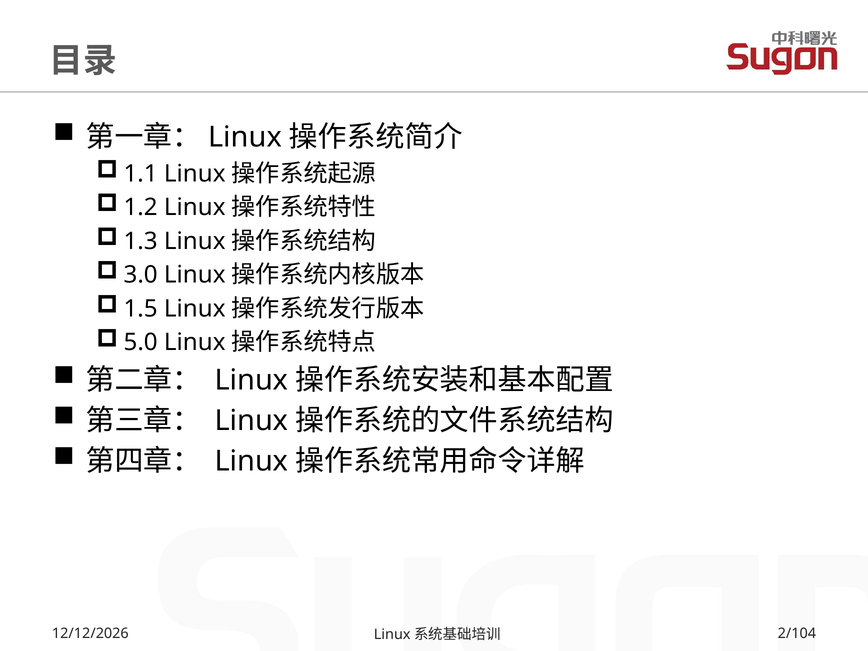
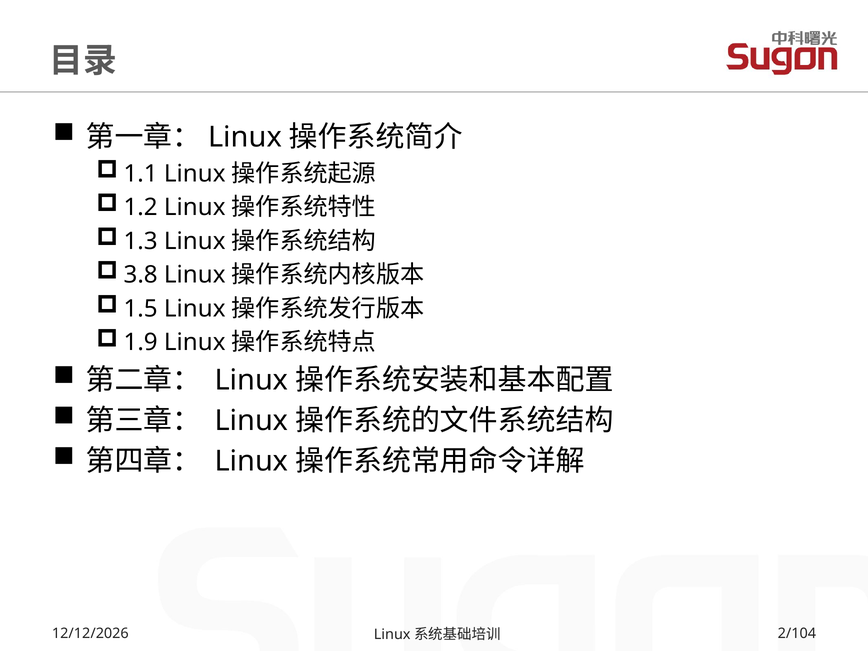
3.0: 3.0 -> 3.8
5.0: 5.0 -> 1.9
